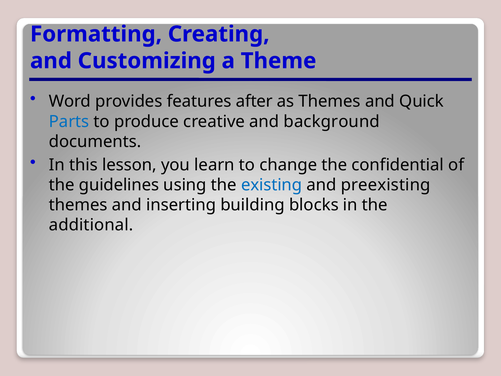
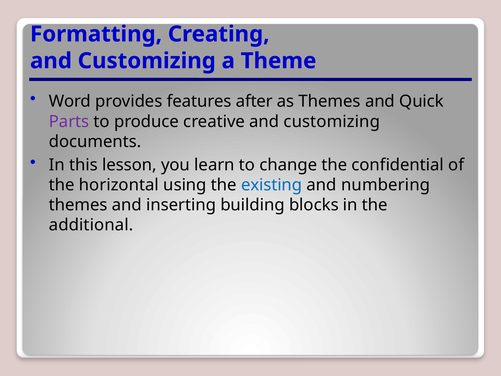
Parts colour: blue -> purple
creative and background: background -> customizing
guidelines: guidelines -> horizontal
preexisting: preexisting -> numbering
